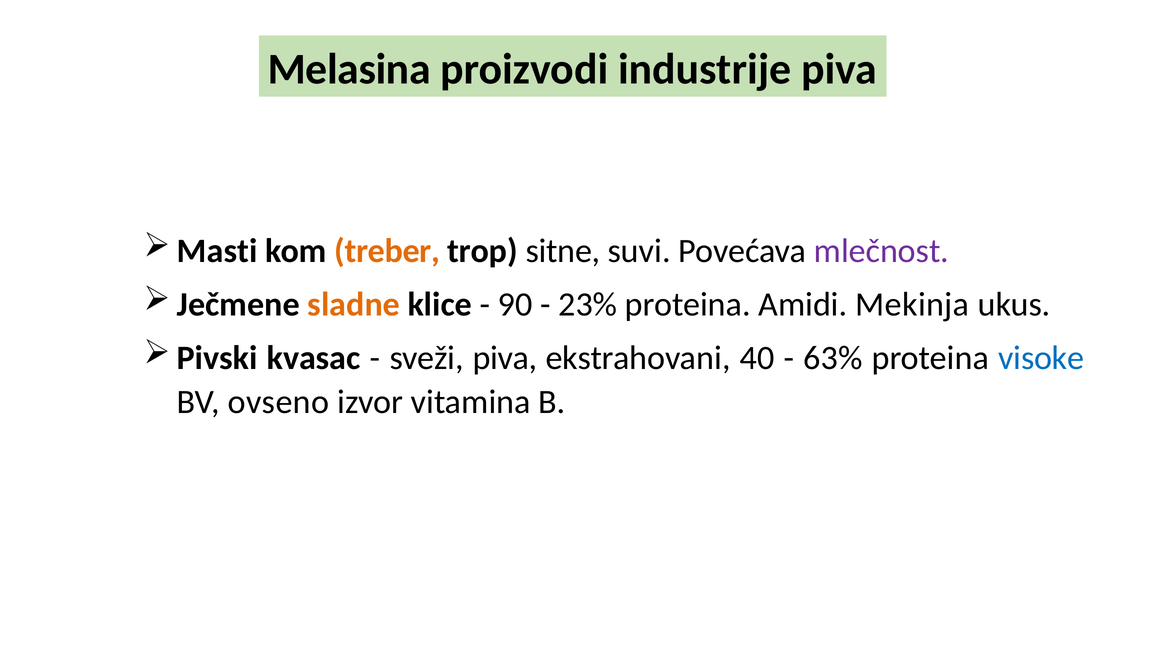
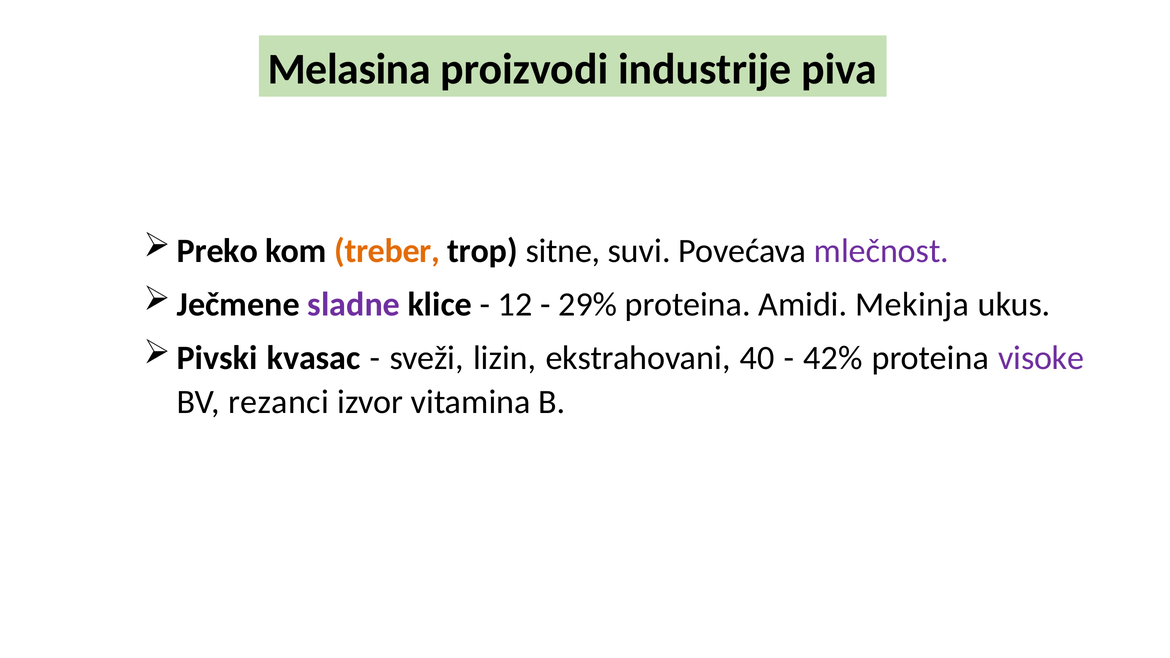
Masti: Masti -> Preko
sladne colour: orange -> purple
90: 90 -> 12
23%: 23% -> 29%
sveži piva: piva -> lizin
63%: 63% -> 42%
visoke colour: blue -> purple
ovseno: ovseno -> rezanci
